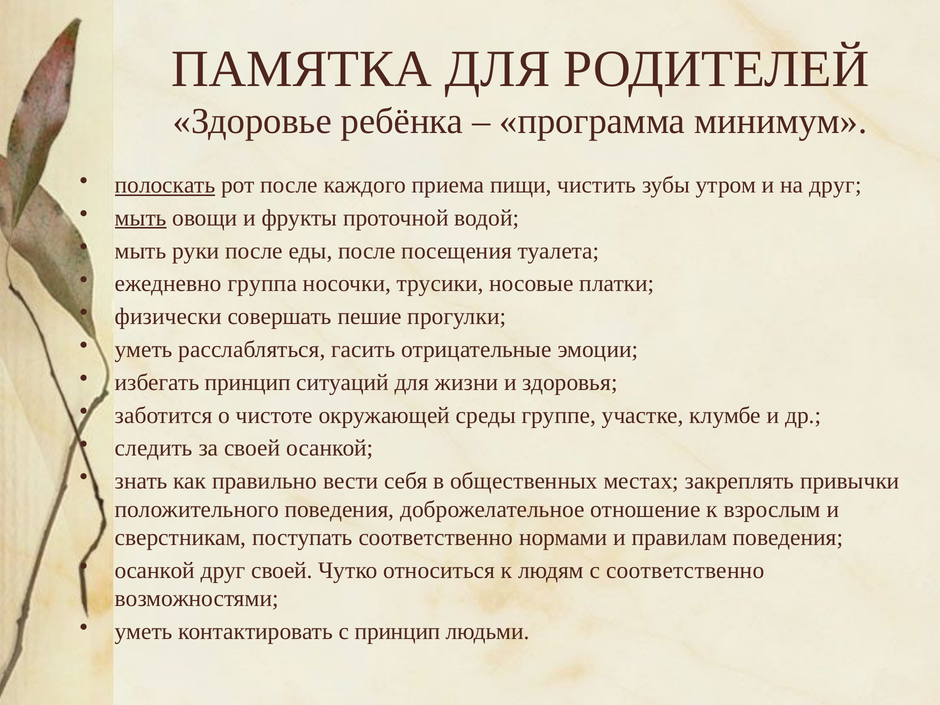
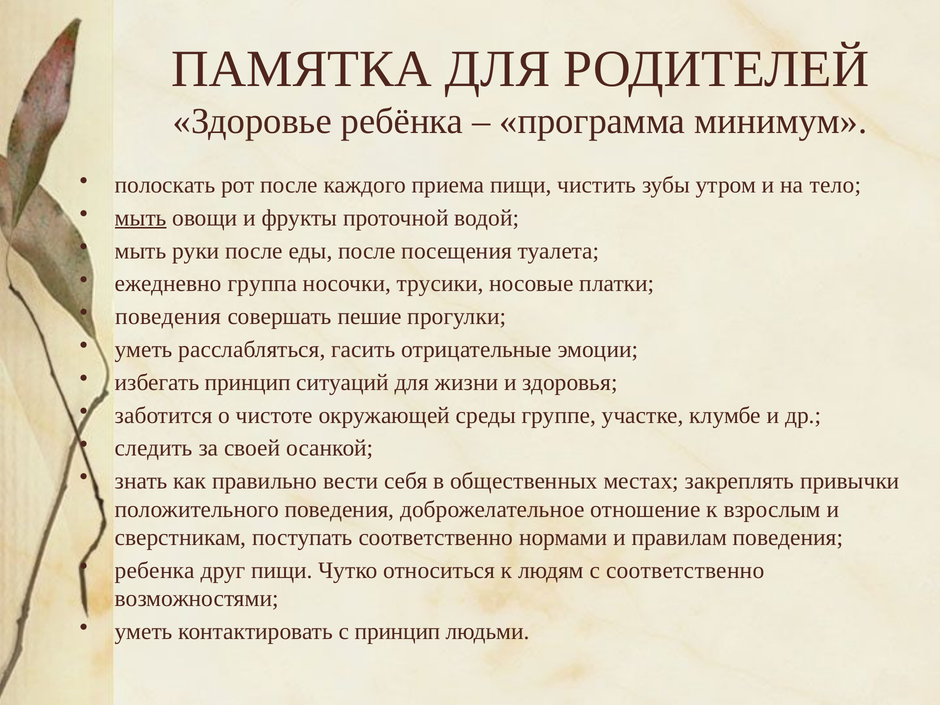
полоскать underline: present -> none
на друг: друг -> тело
физически at (168, 317): физически -> поведения
осанкой at (155, 570): осанкой -> ребенка
друг своей: своей -> пищи
